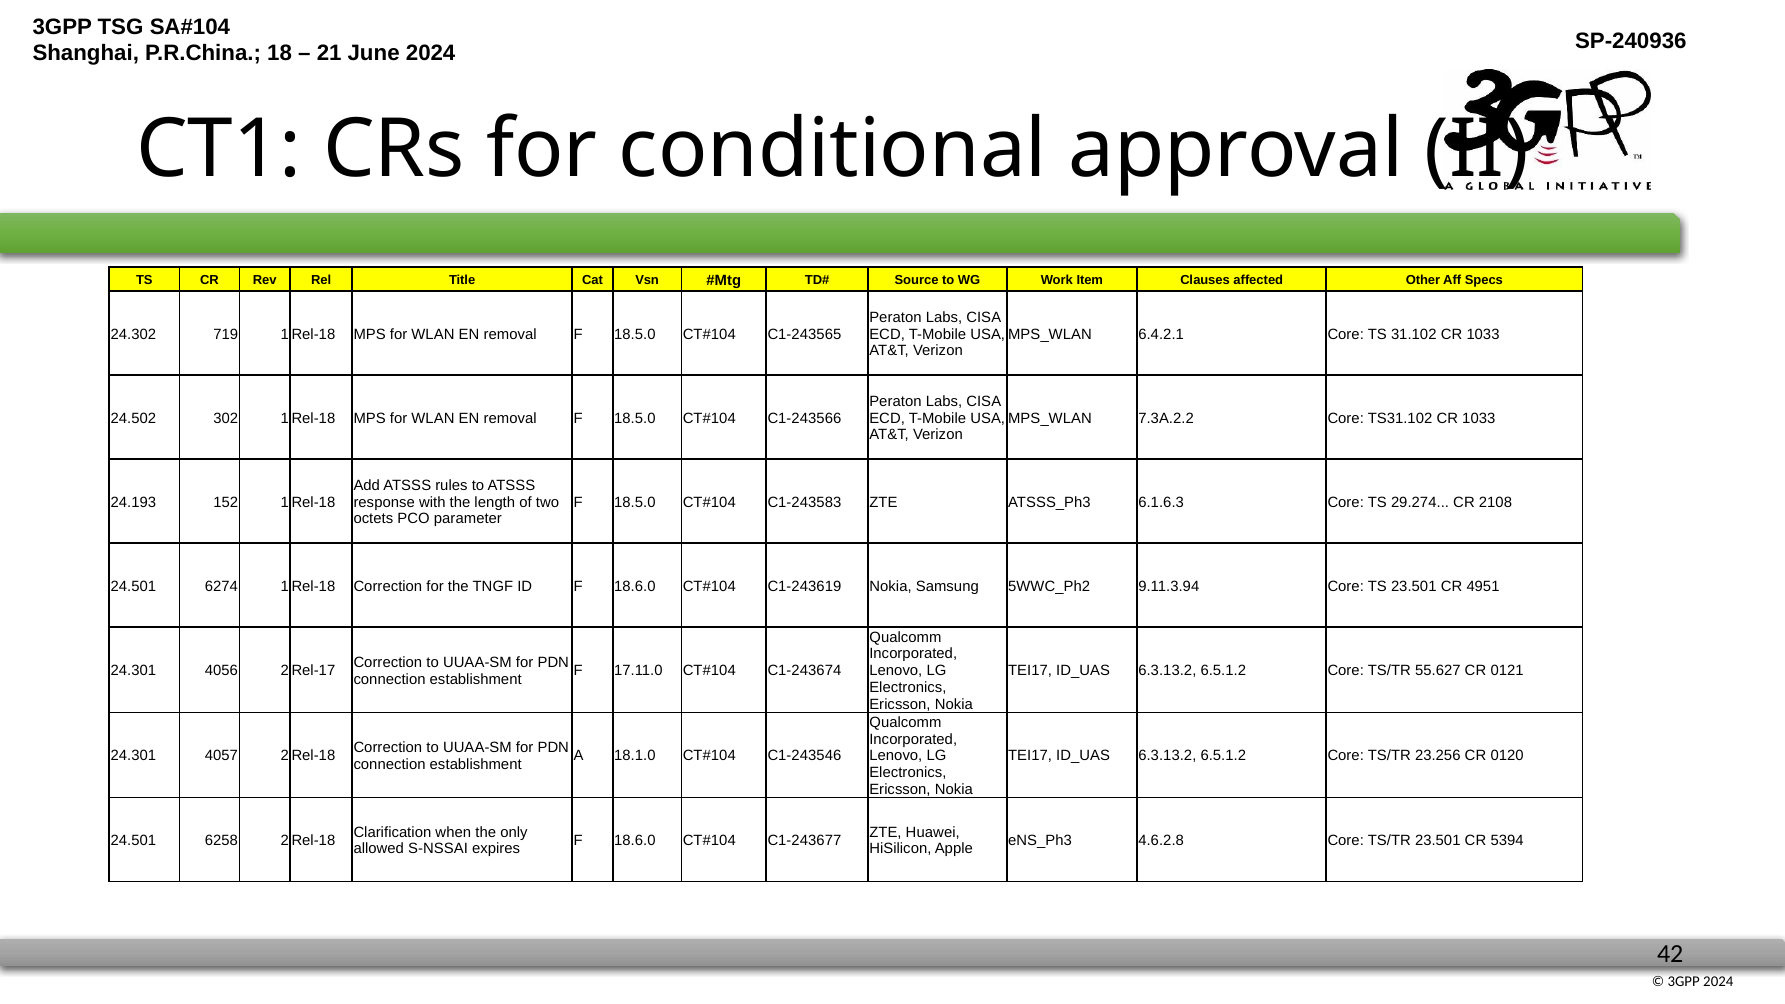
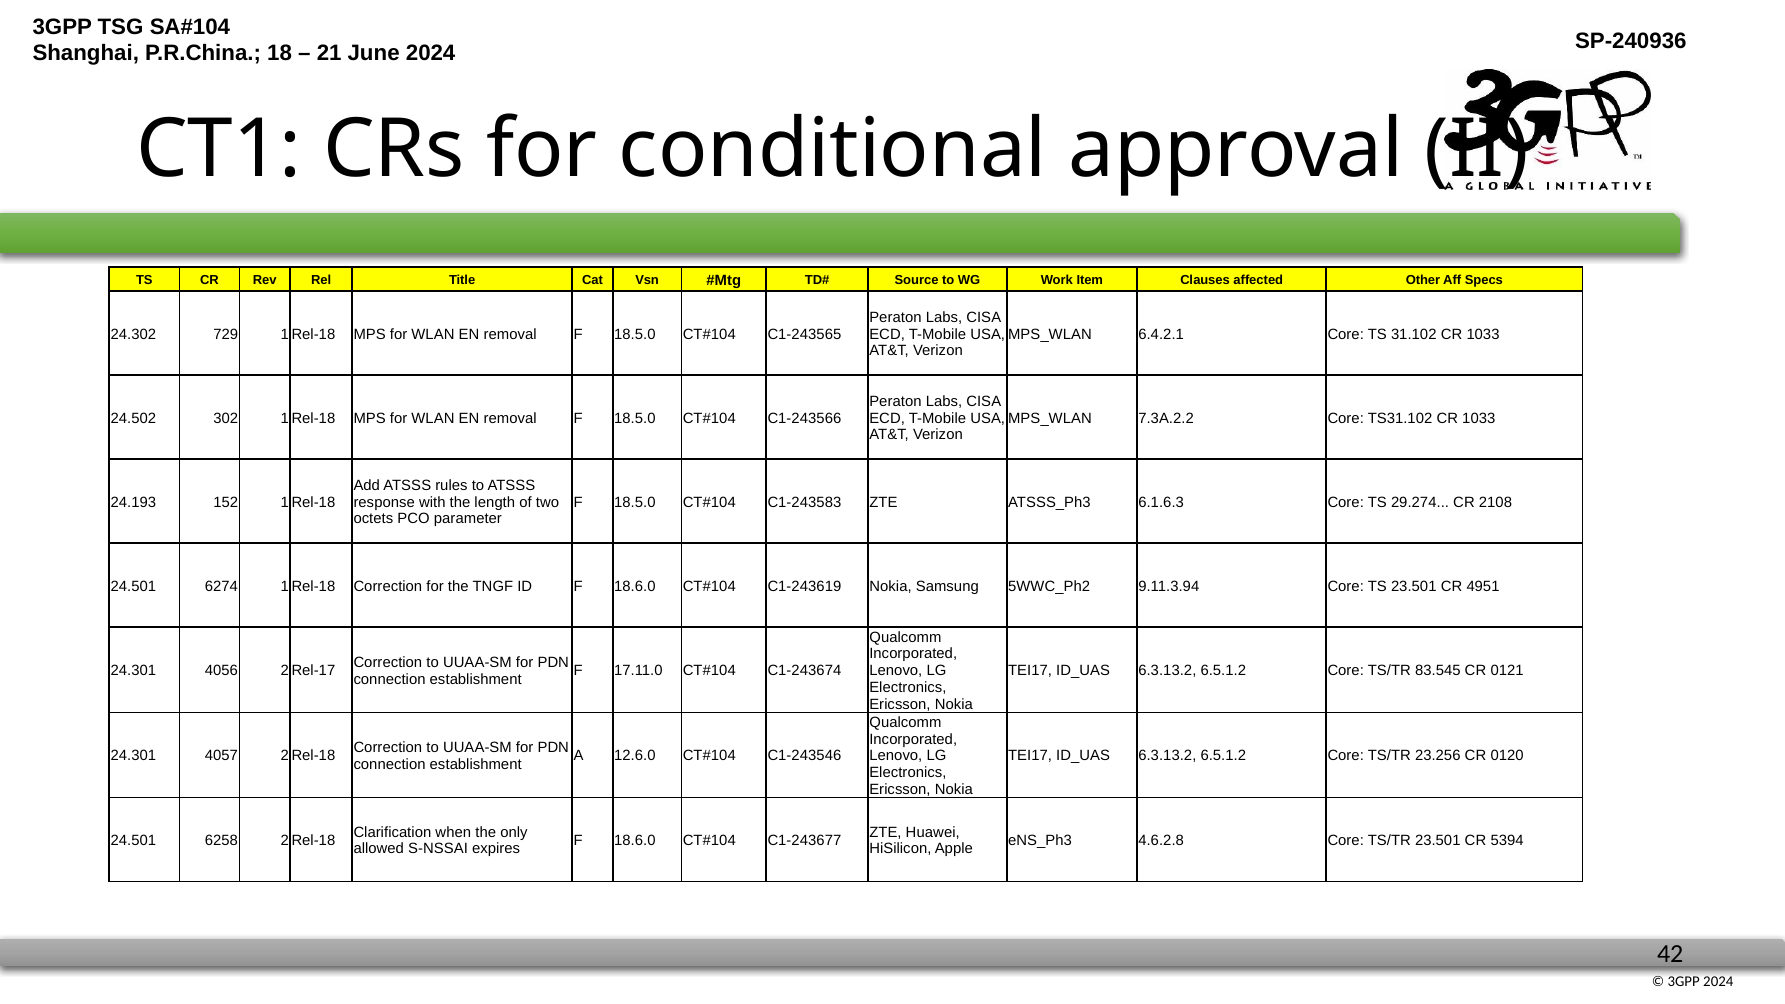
719: 719 -> 729
55.627: 55.627 -> 83.545
18.1.0: 18.1.0 -> 12.6.0
